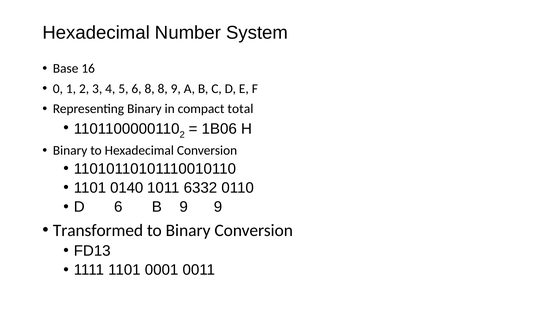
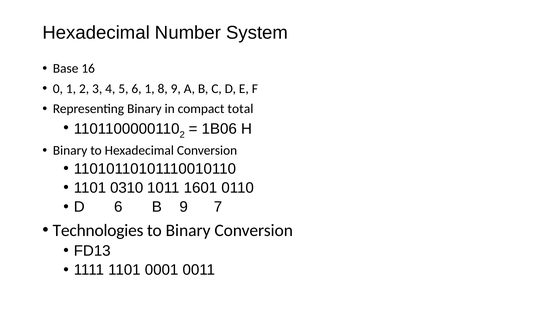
6 8: 8 -> 1
0140: 0140 -> 0310
6332: 6332 -> 1601
9 9: 9 -> 7
Transformed: Transformed -> Technologies
